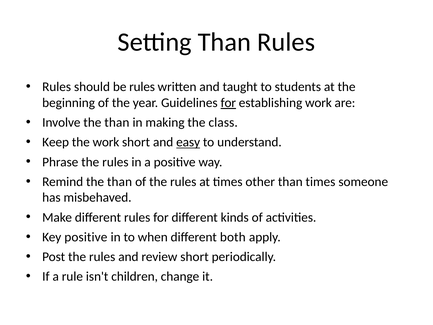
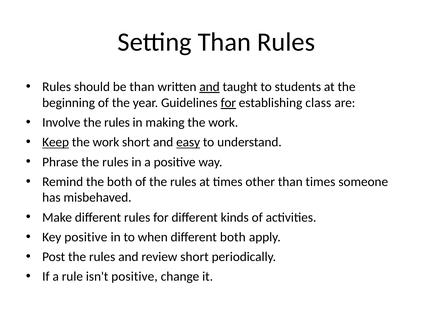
be rules: rules -> than
and at (210, 87) underline: none -> present
establishing work: work -> class
Involve the than: than -> rules
making the class: class -> work
Keep underline: none -> present
Remind the than: than -> both
isn't children: children -> positive
